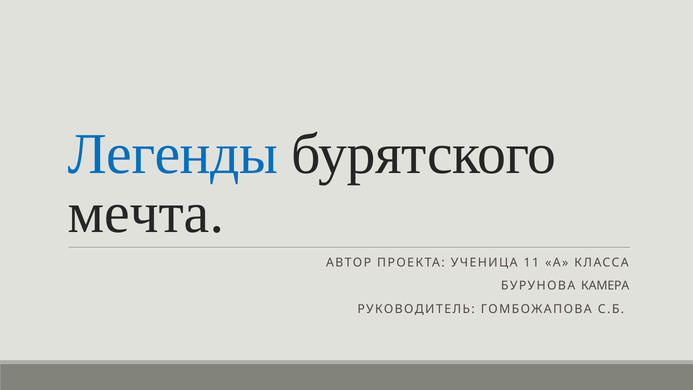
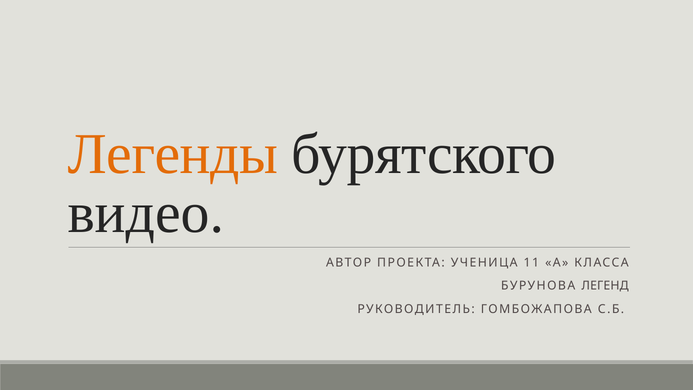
Легенды colour: blue -> orange
мечта: мечта -> видео
КАМЕРА: КАМЕРА -> ЛЕГЕНД
